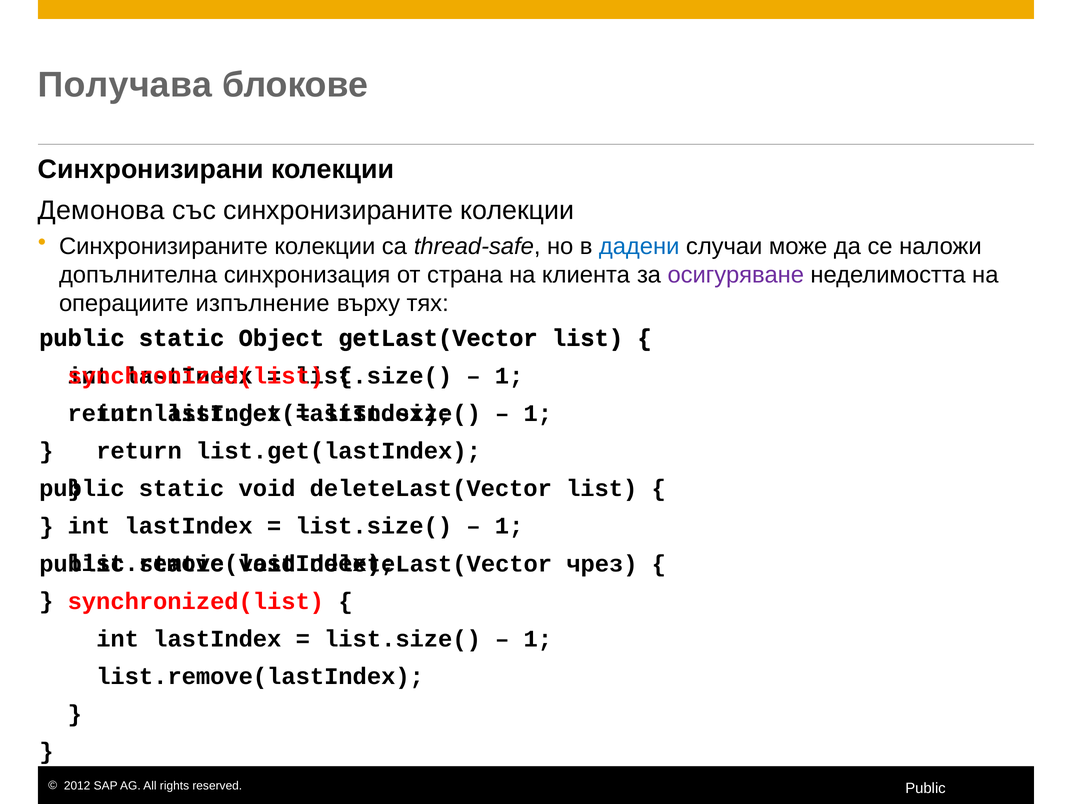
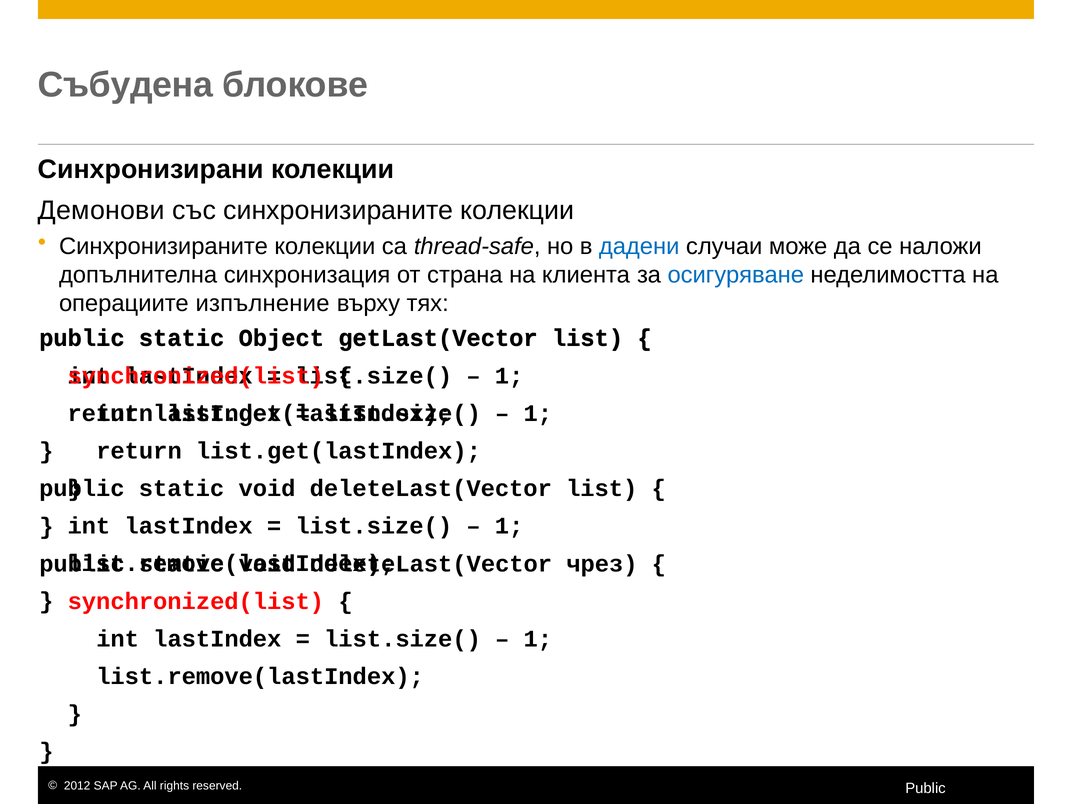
Получава: Получава -> Събудена
Демонова: Демонова -> Демонови
осигуряване colour: purple -> blue
